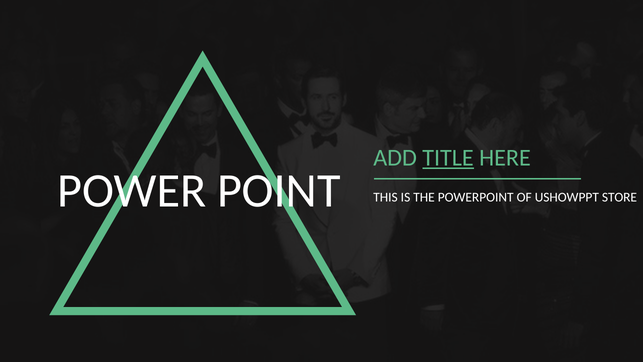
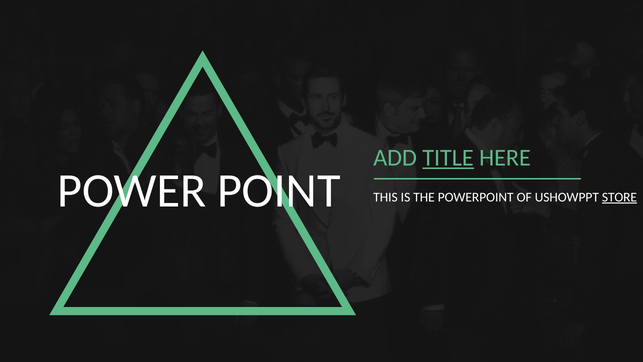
STORE underline: none -> present
